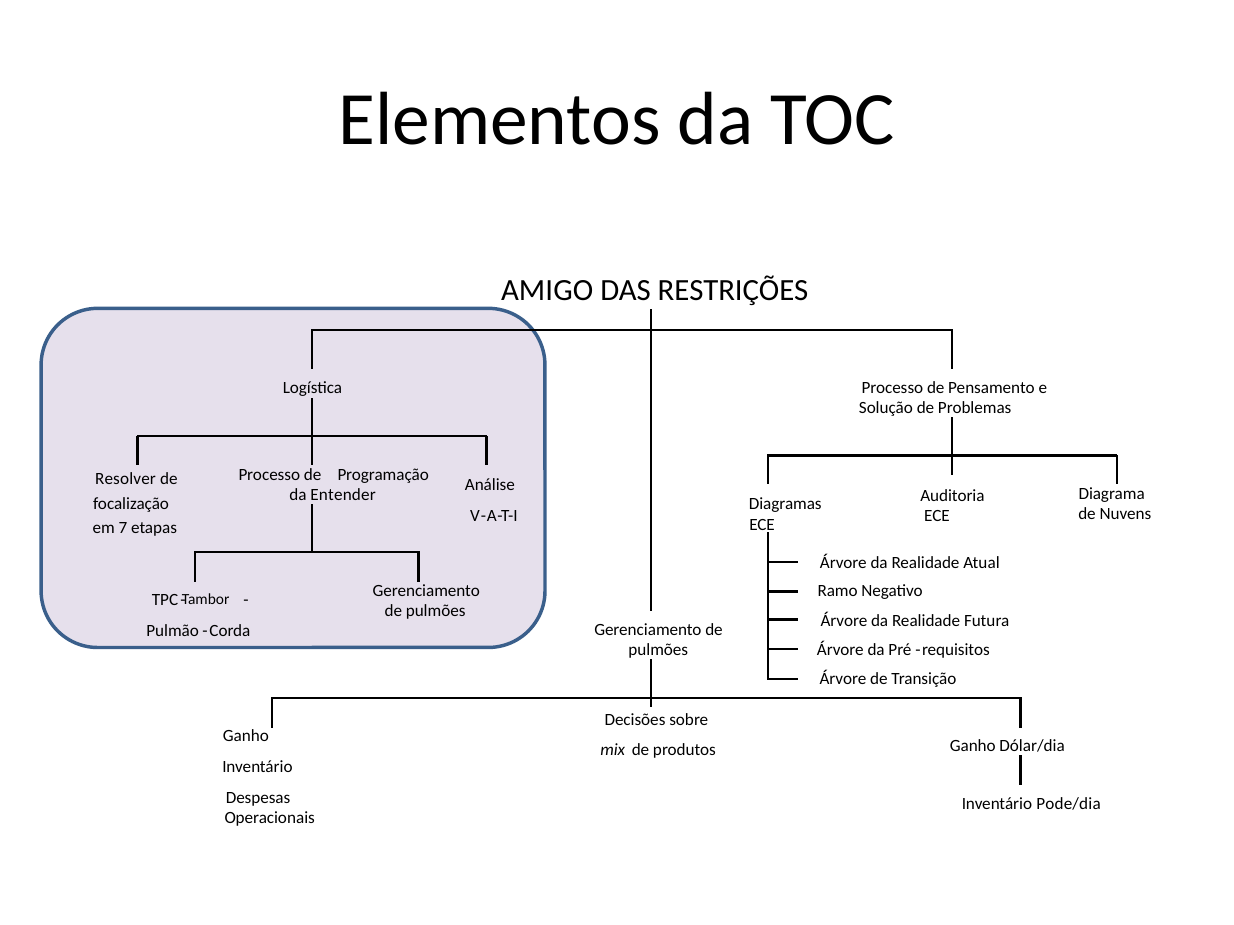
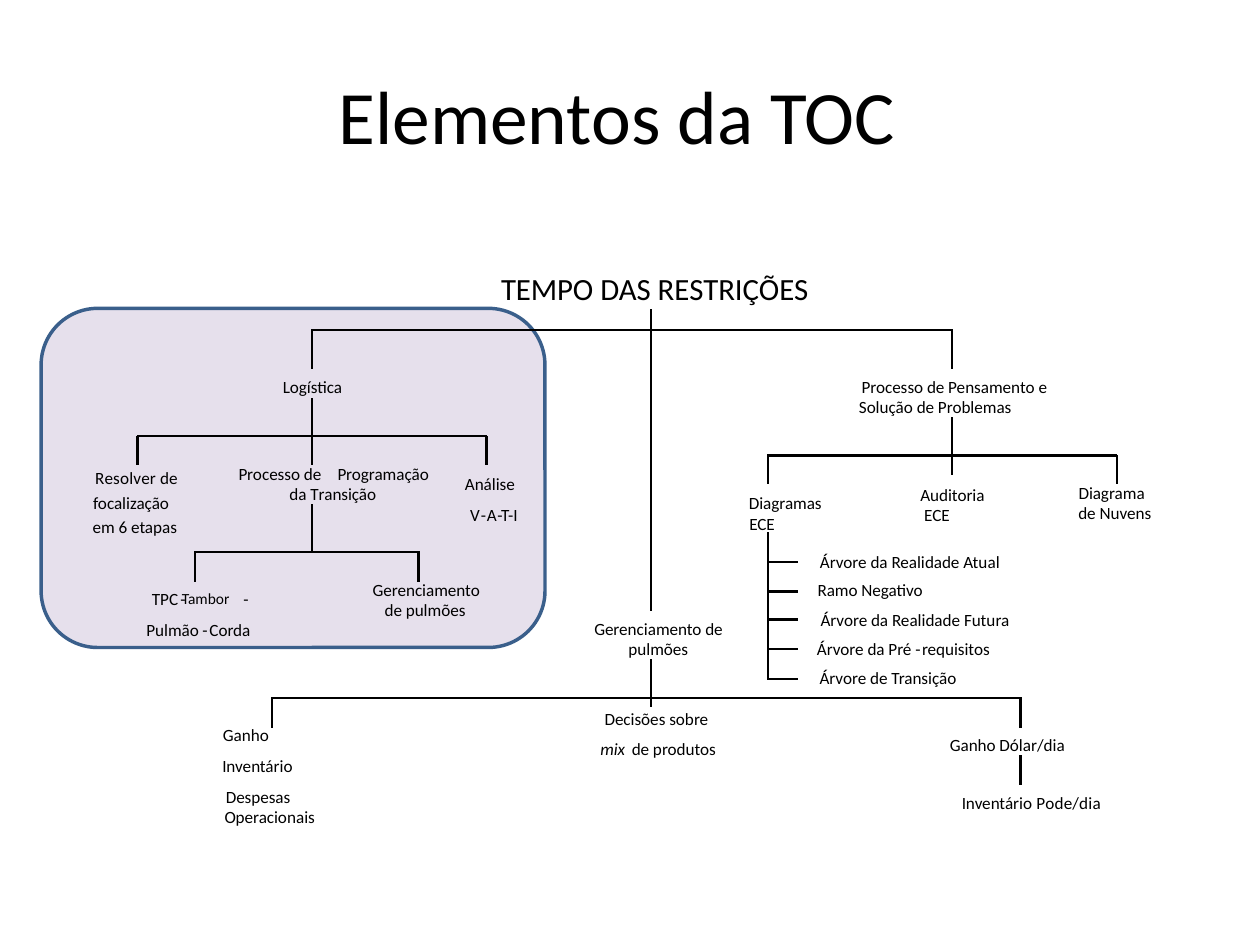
AMIGO: AMIGO -> TEMPO
da Entender: Entender -> Transição
7: 7 -> 6
